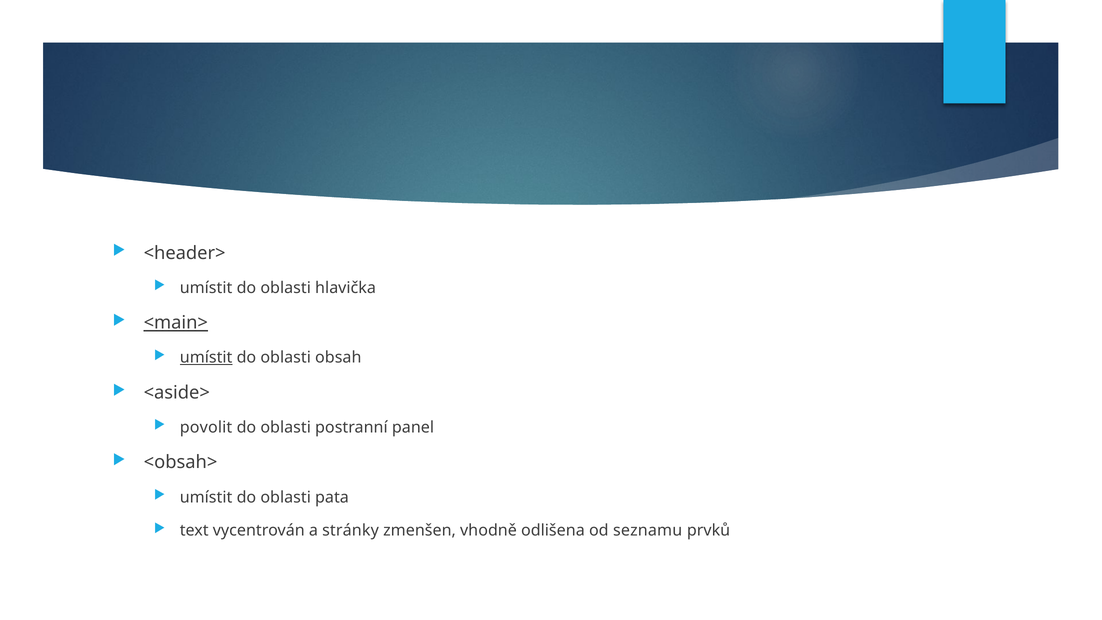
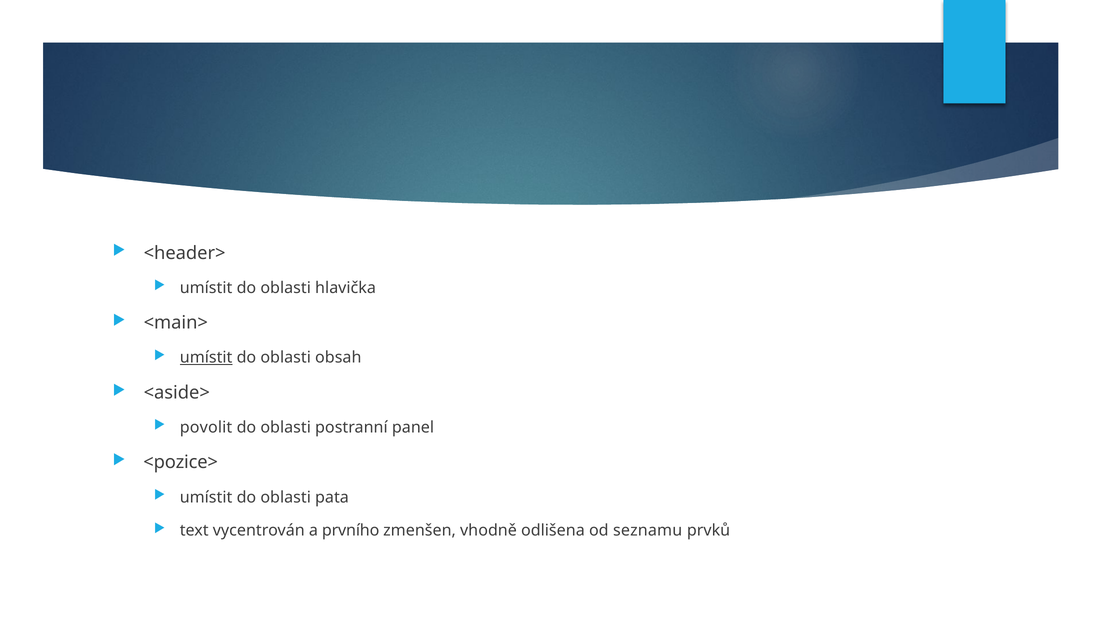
<main> underline: present -> none
<obsah>: <obsah> -> <pozice>
stránky: stránky -> prvního
